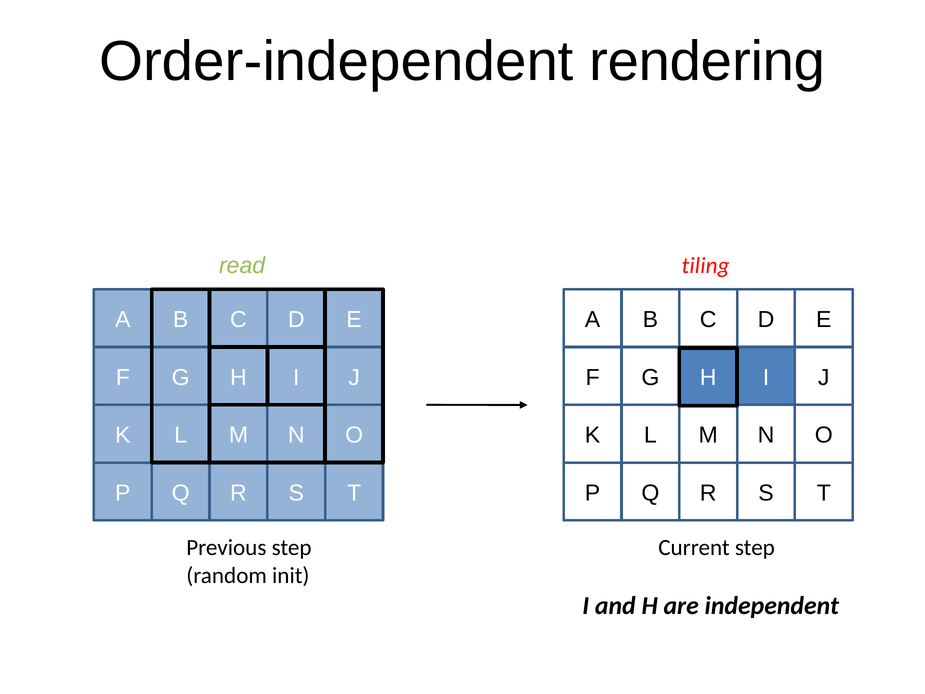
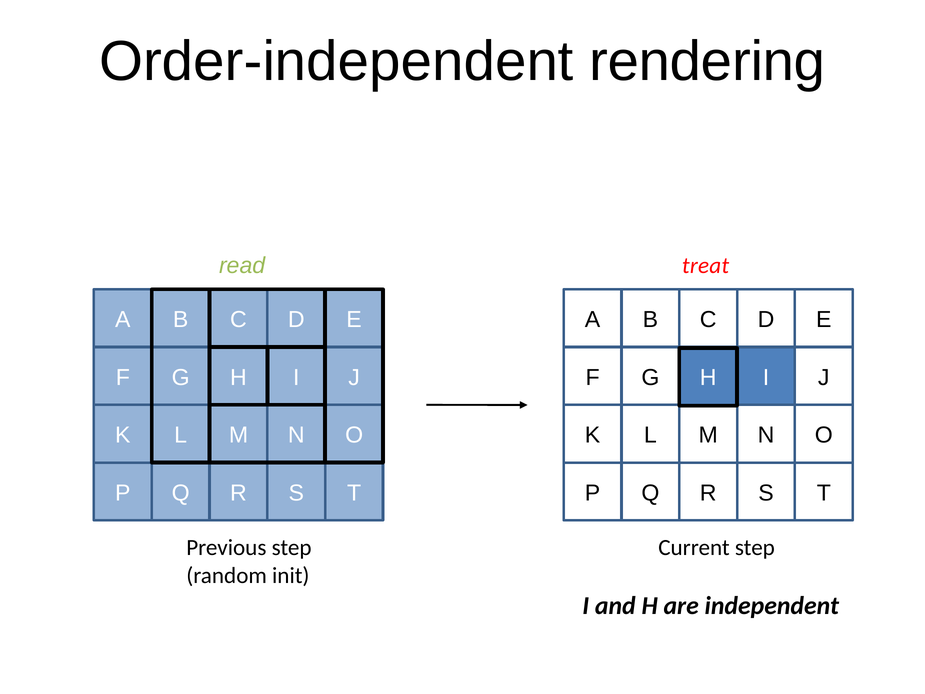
tiling: tiling -> treat
